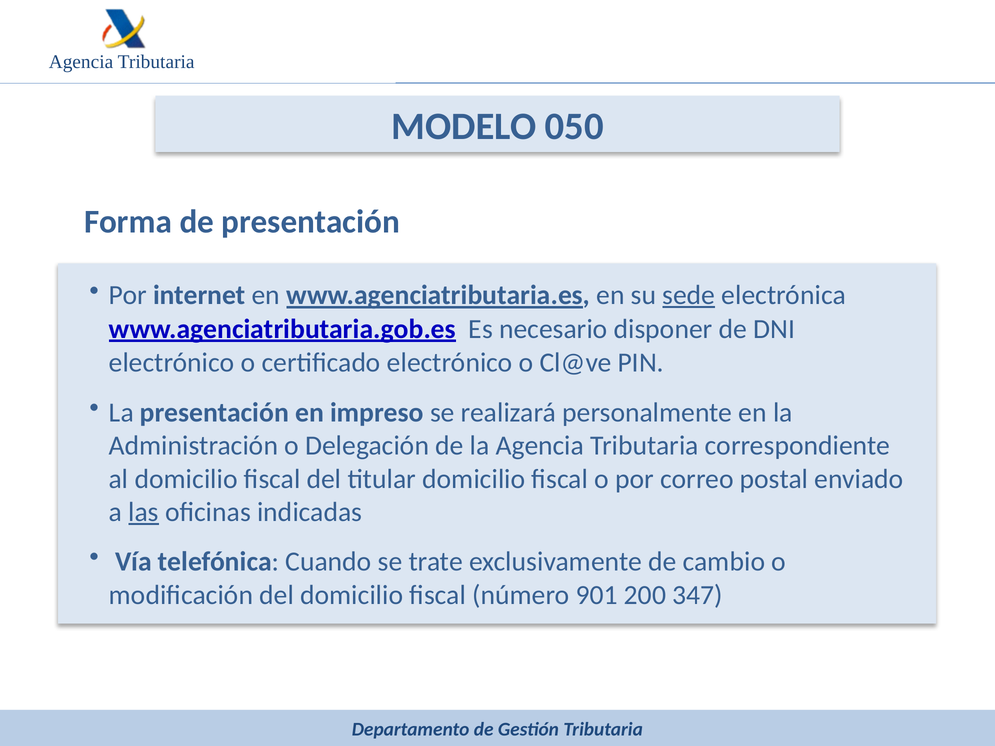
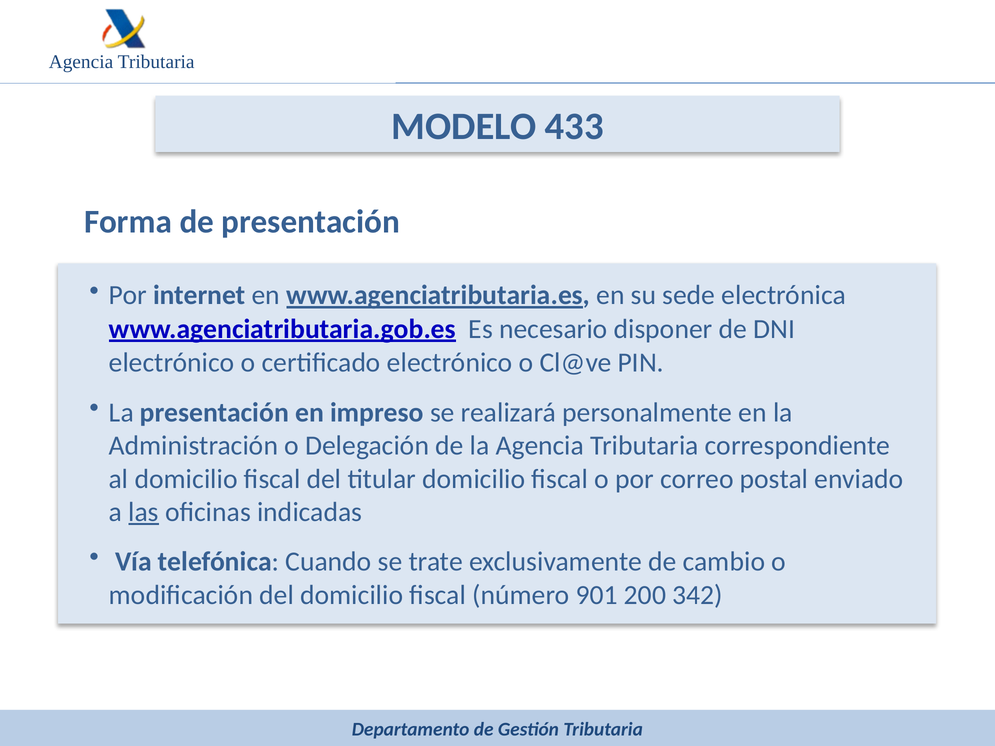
050: 050 -> 433
sede underline: present -> none
347: 347 -> 342
